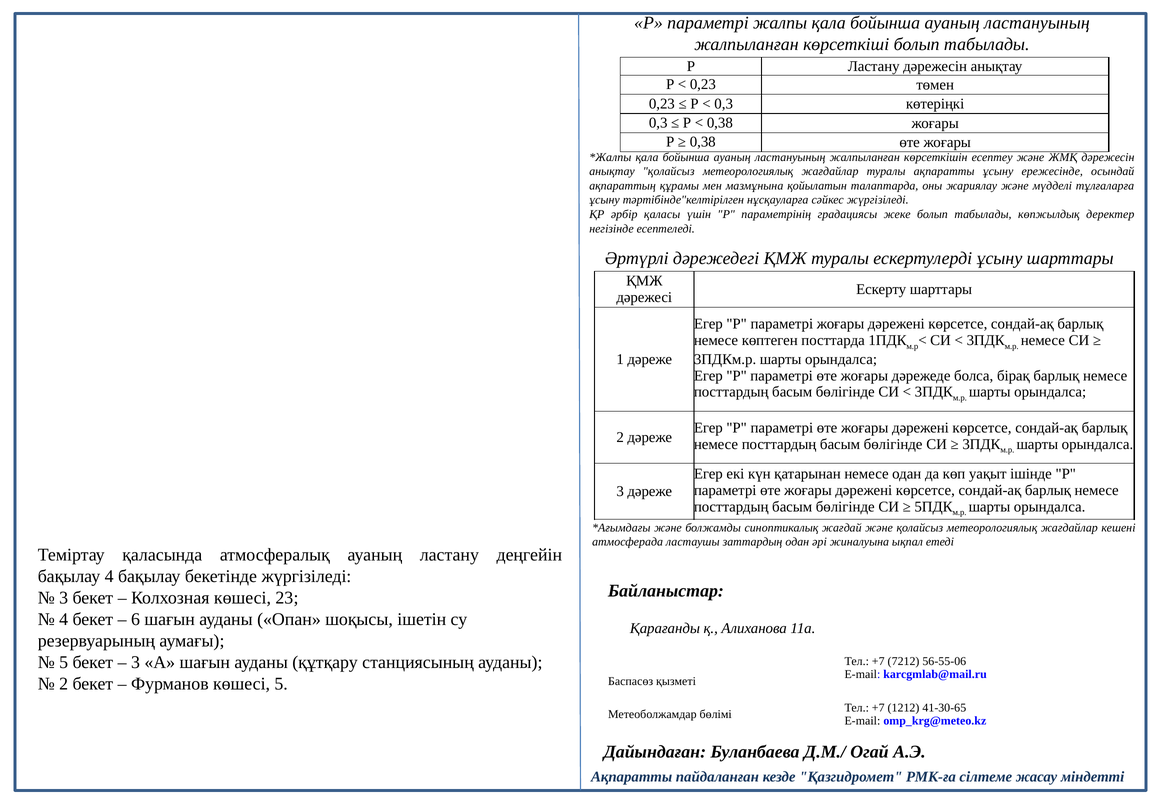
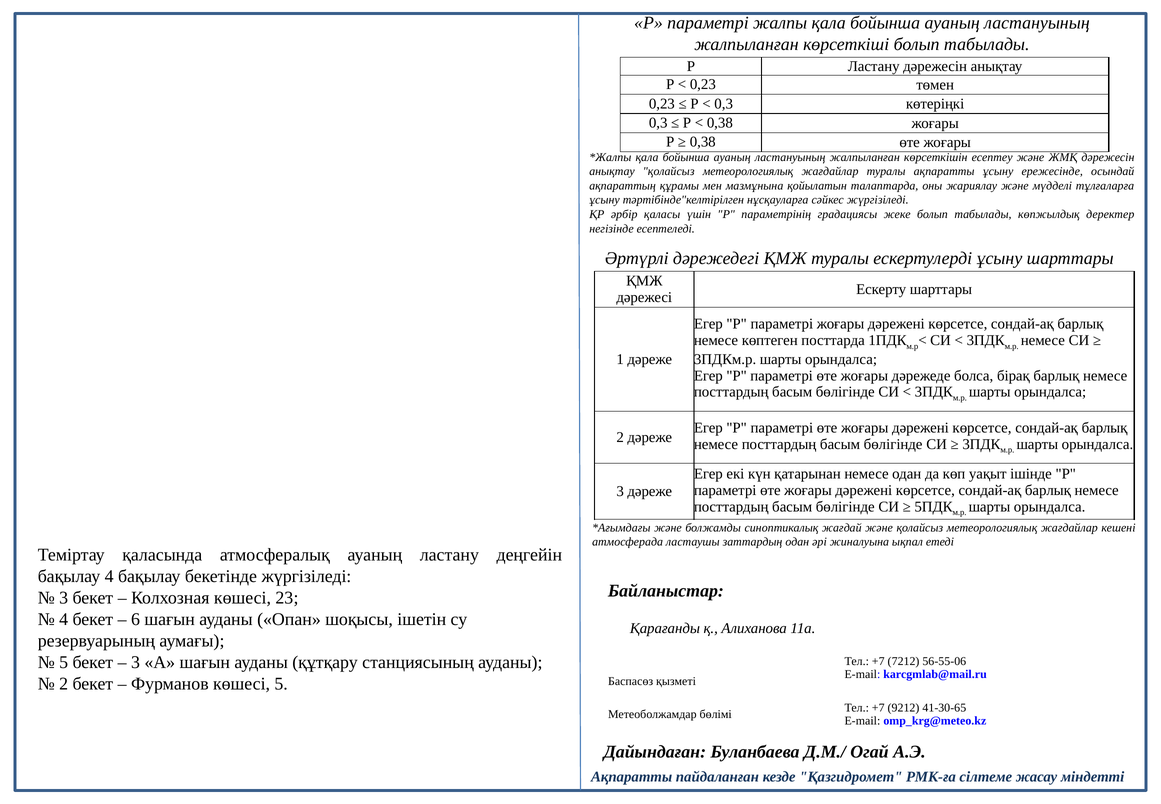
1212: 1212 -> 9212
